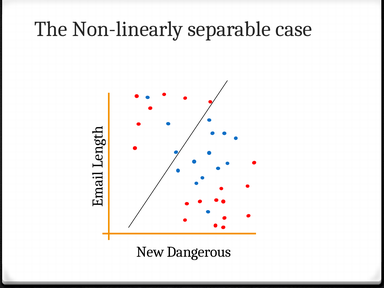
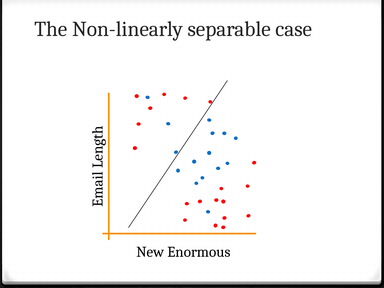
Dangerous: Dangerous -> Enormous
